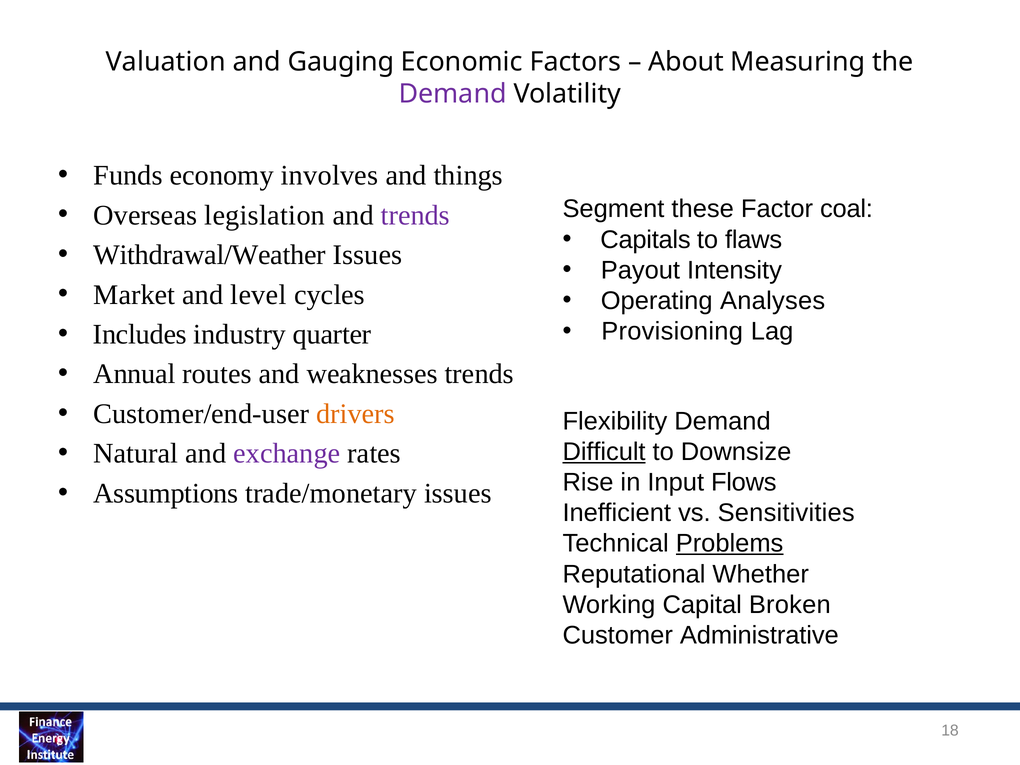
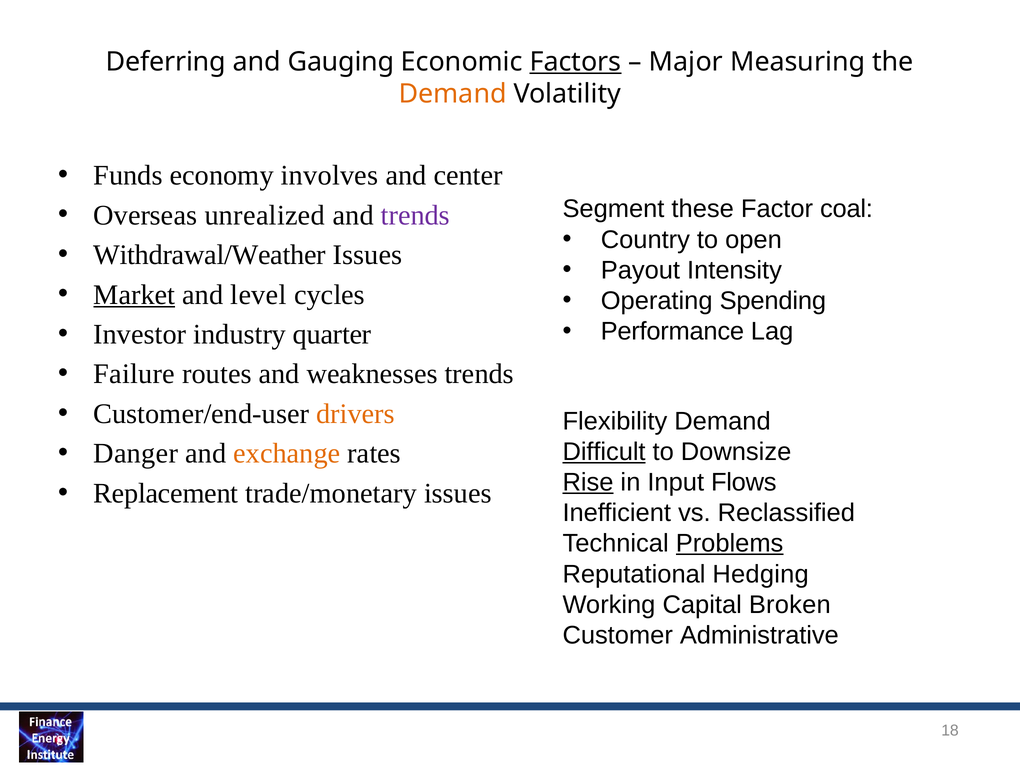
Valuation: Valuation -> Deferring
Factors underline: none -> present
About: About -> Major
Demand at (453, 94) colour: purple -> orange
things: things -> center
legislation: legislation -> unrealized
Capitals: Capitals -> Country
flaws: flaws -> open
Market underline: none -> present
Analyses: Analyses -> Spending
Provisioning: Provisioning -> Performance
Includes: Includes -> Investor
Annual: Annual -> Failure
Natural: Natural -> Danger
exchange colour: purple -> orange
Rise underline: none -> present
Assumptions: Assumptions -> Replacement
Sensitivities: Sensitivities -> Reclassified
Whether: Whether -> Hedging
